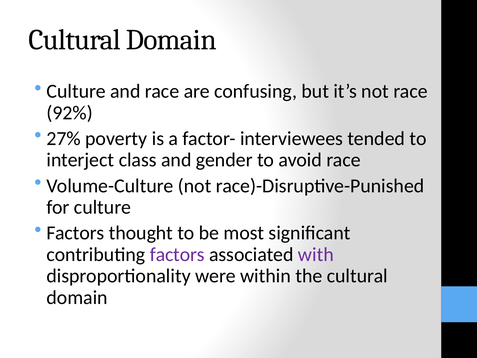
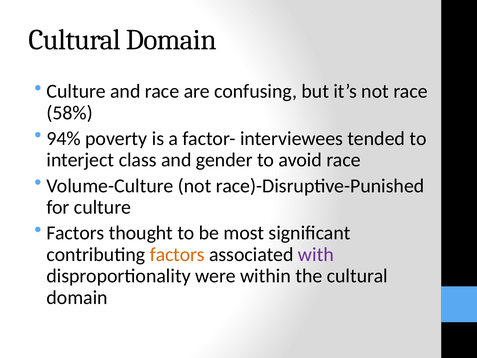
92%: 92% -> 58%
27%: 27% -> 94%
factors at (177, 254) colour: purple -> orange
